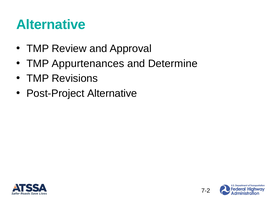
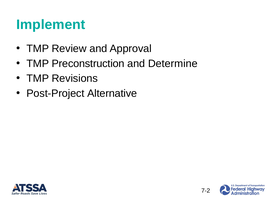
Alternative at (51, 25): Alternative -> Implement
Appurtenances: Appurtenances -> Preconstruction
